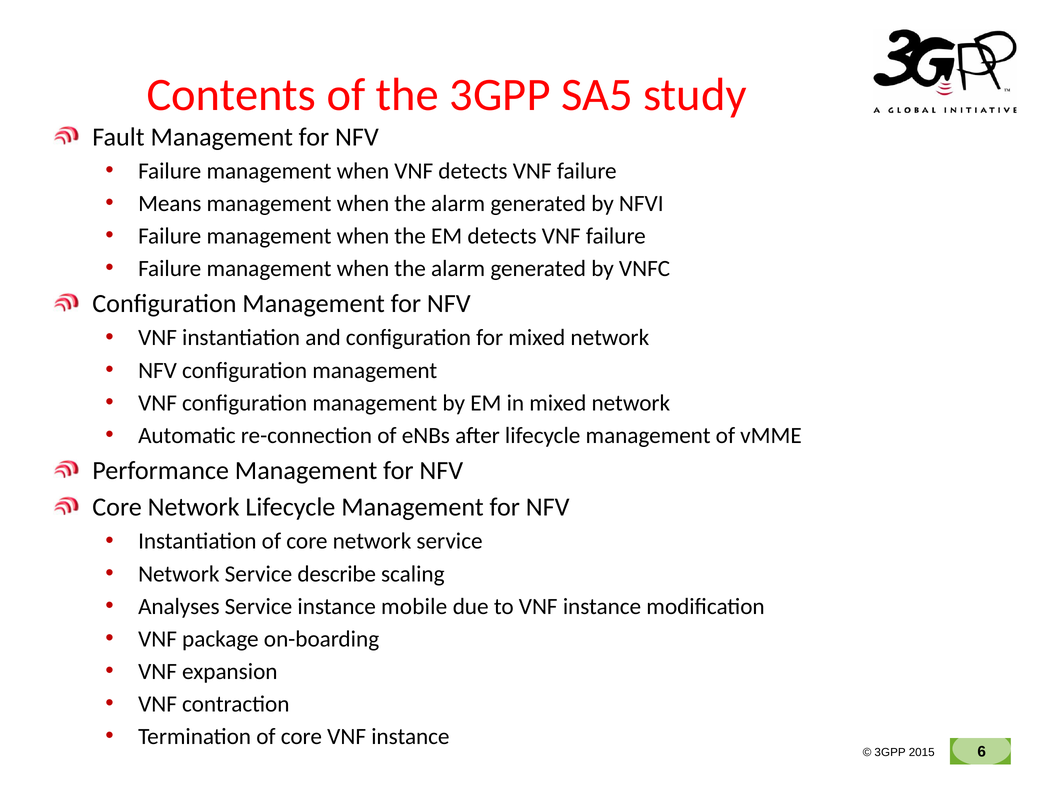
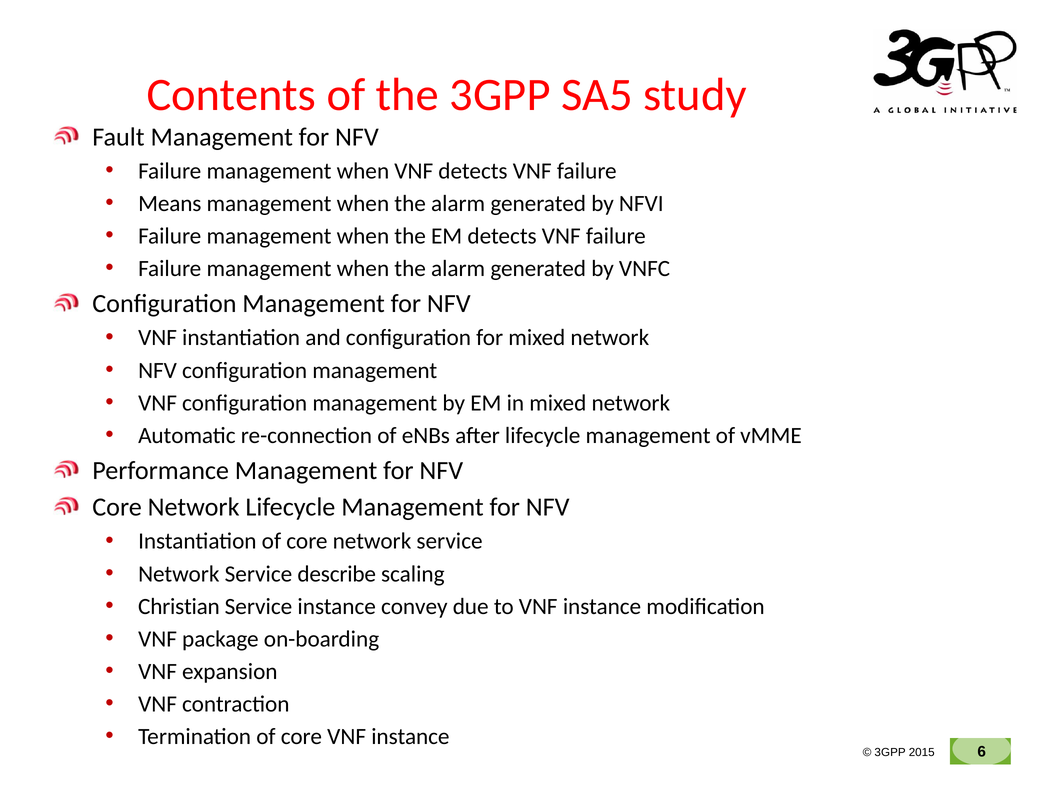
Analyses: Analyses -> Christian
mobile: mobile -> convey
